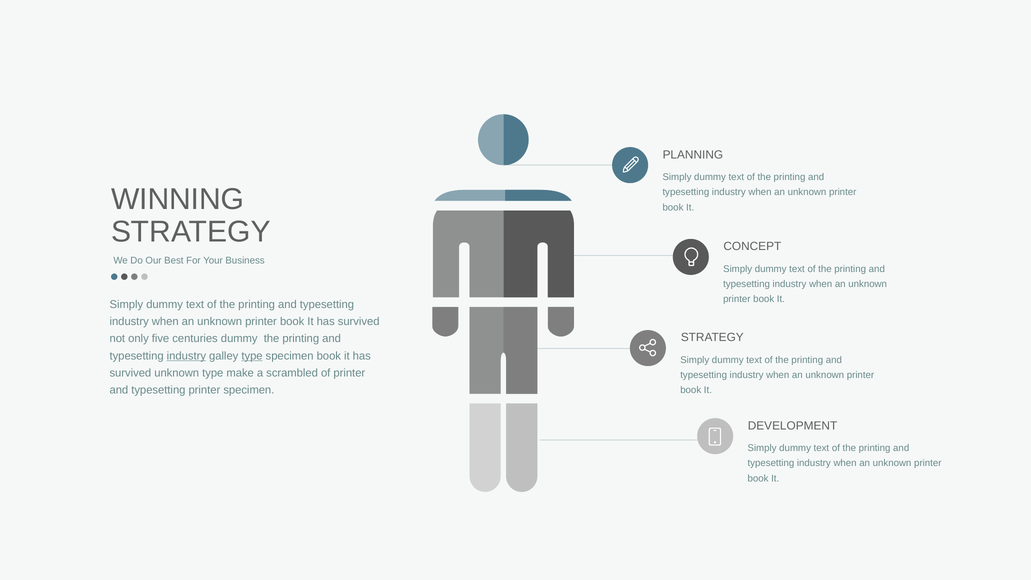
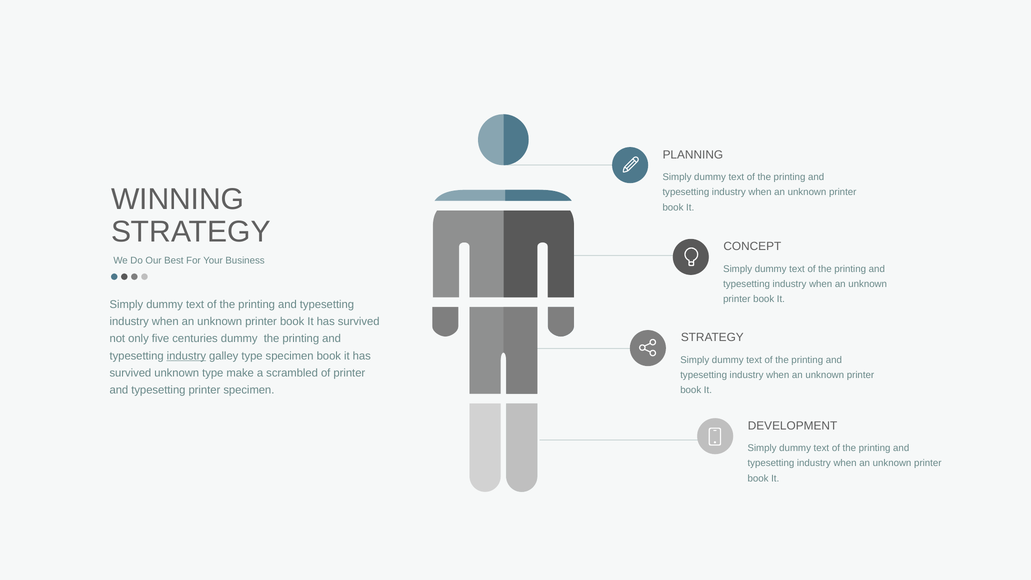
type at (252, 356) underline: present -> none
